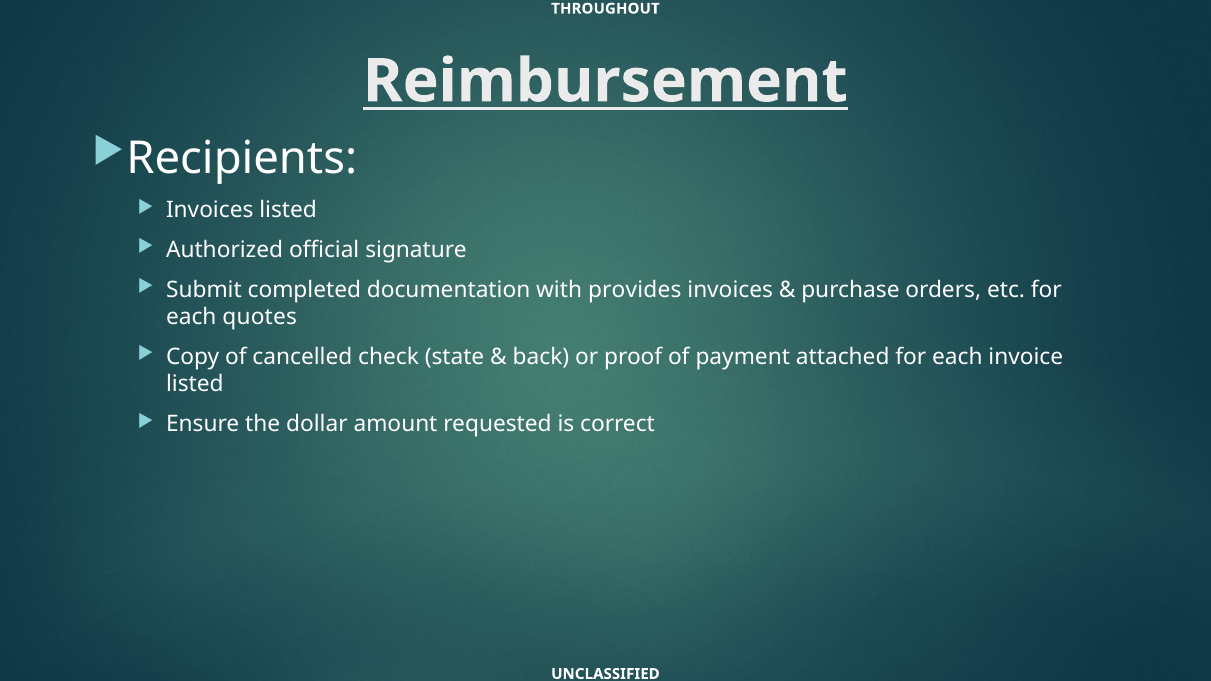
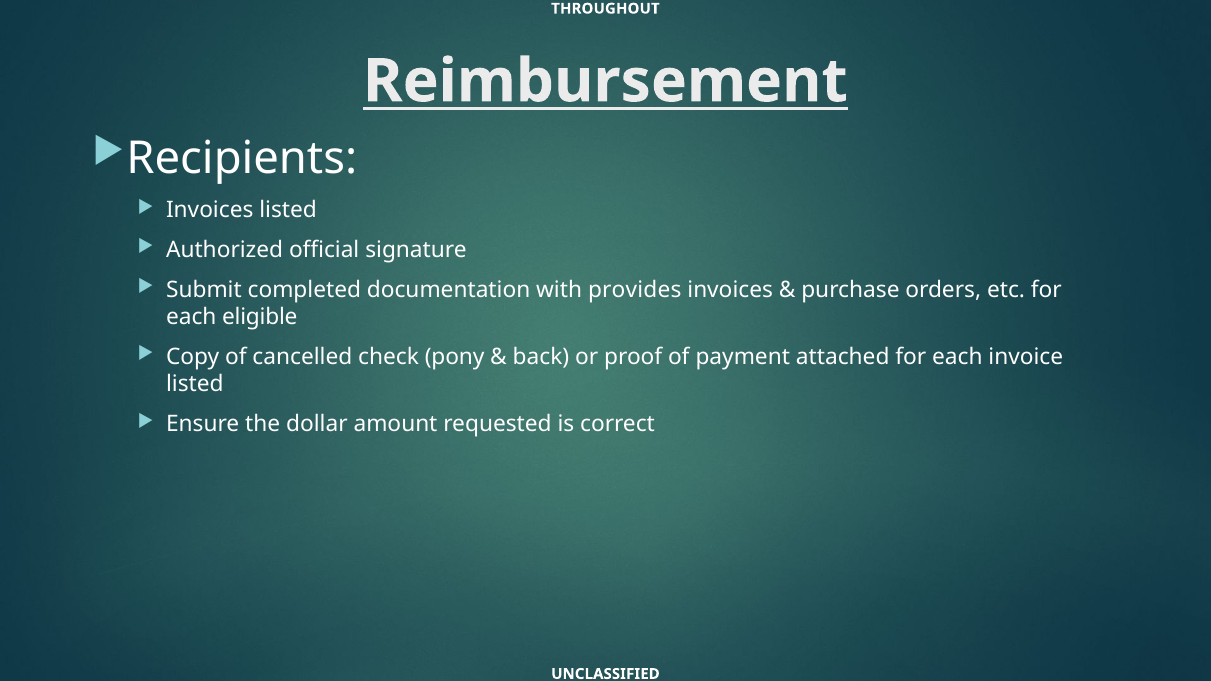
quotes: quotes -> eligible
state: state -> pony
